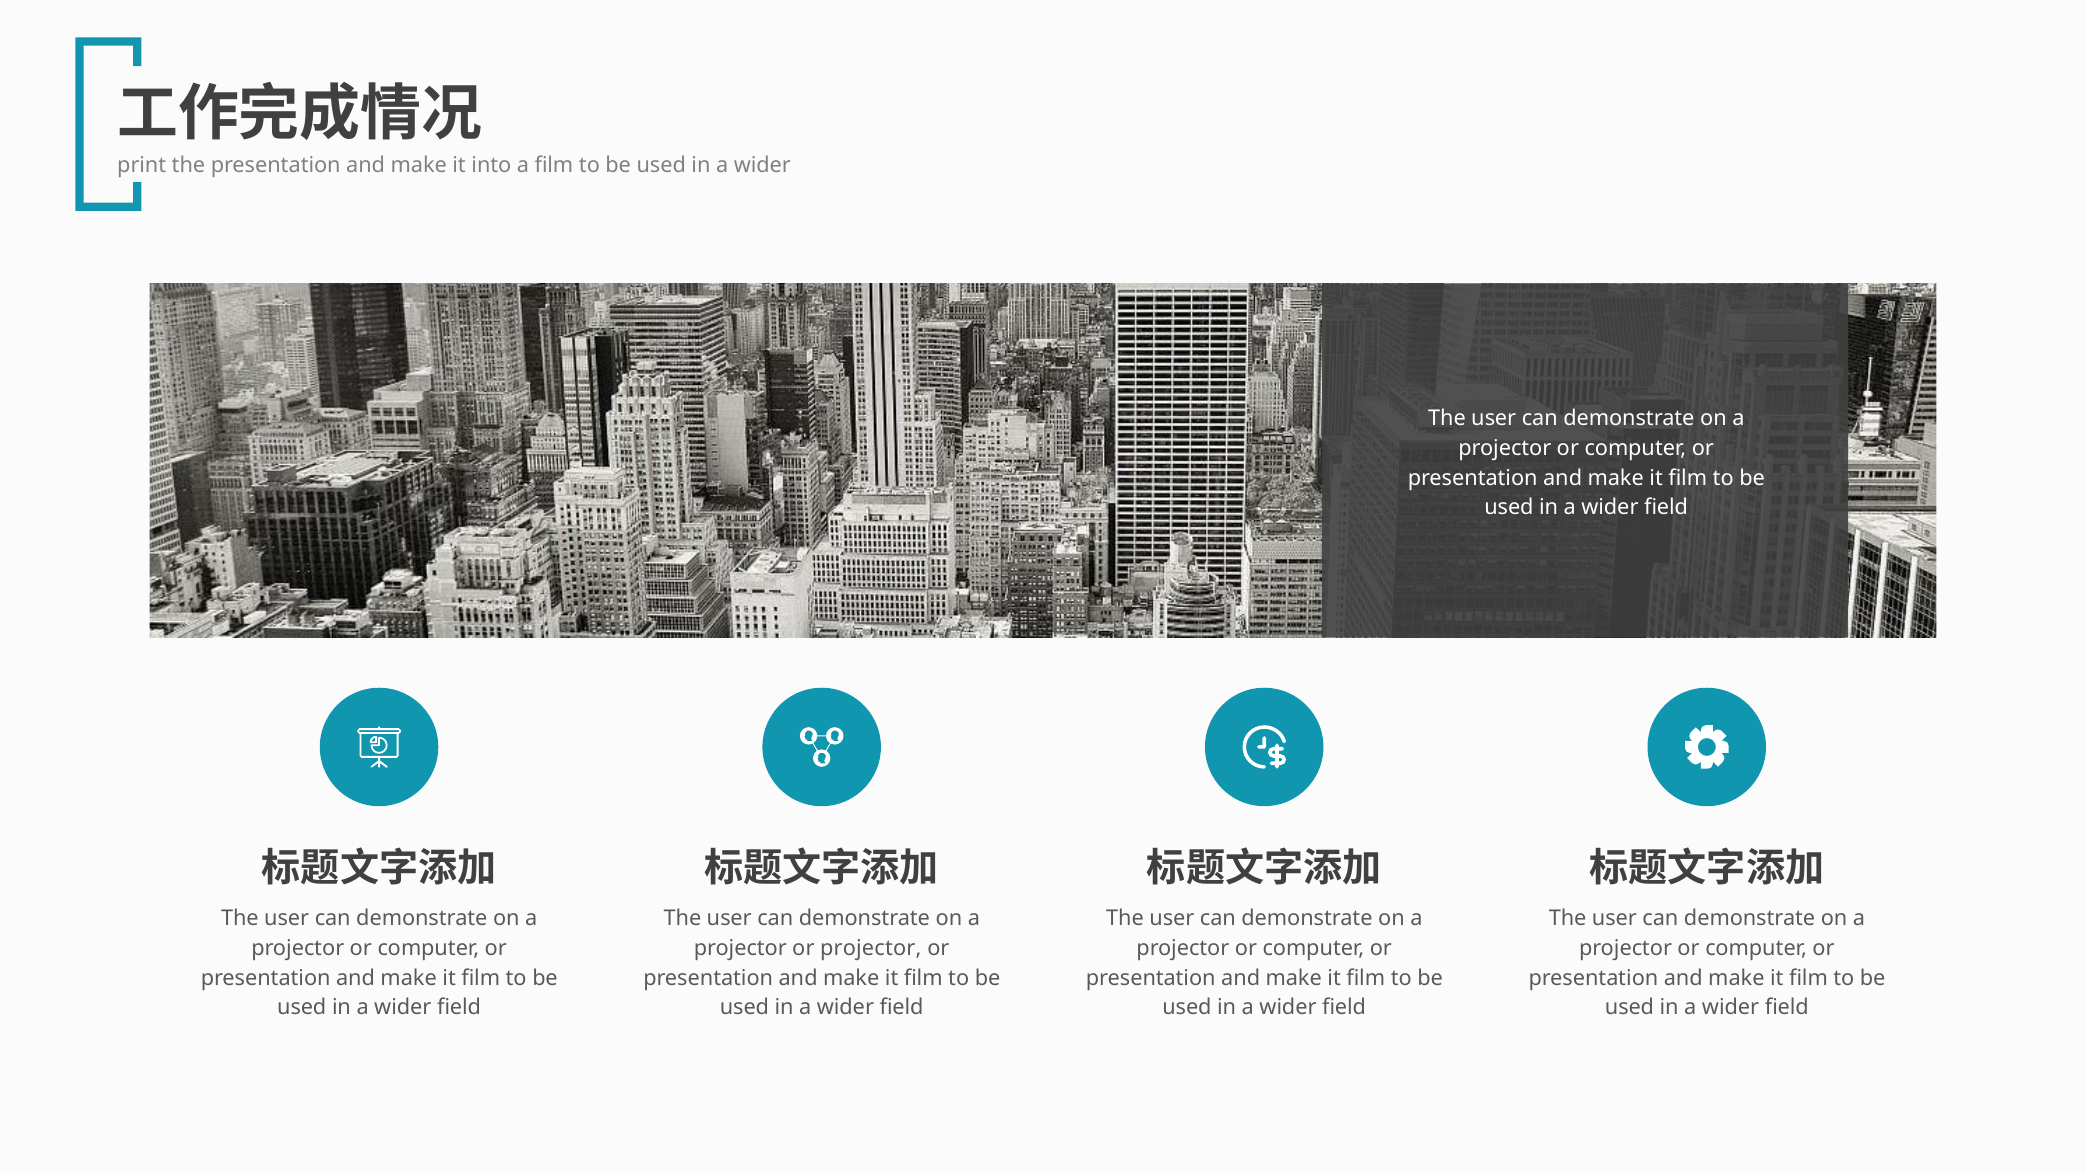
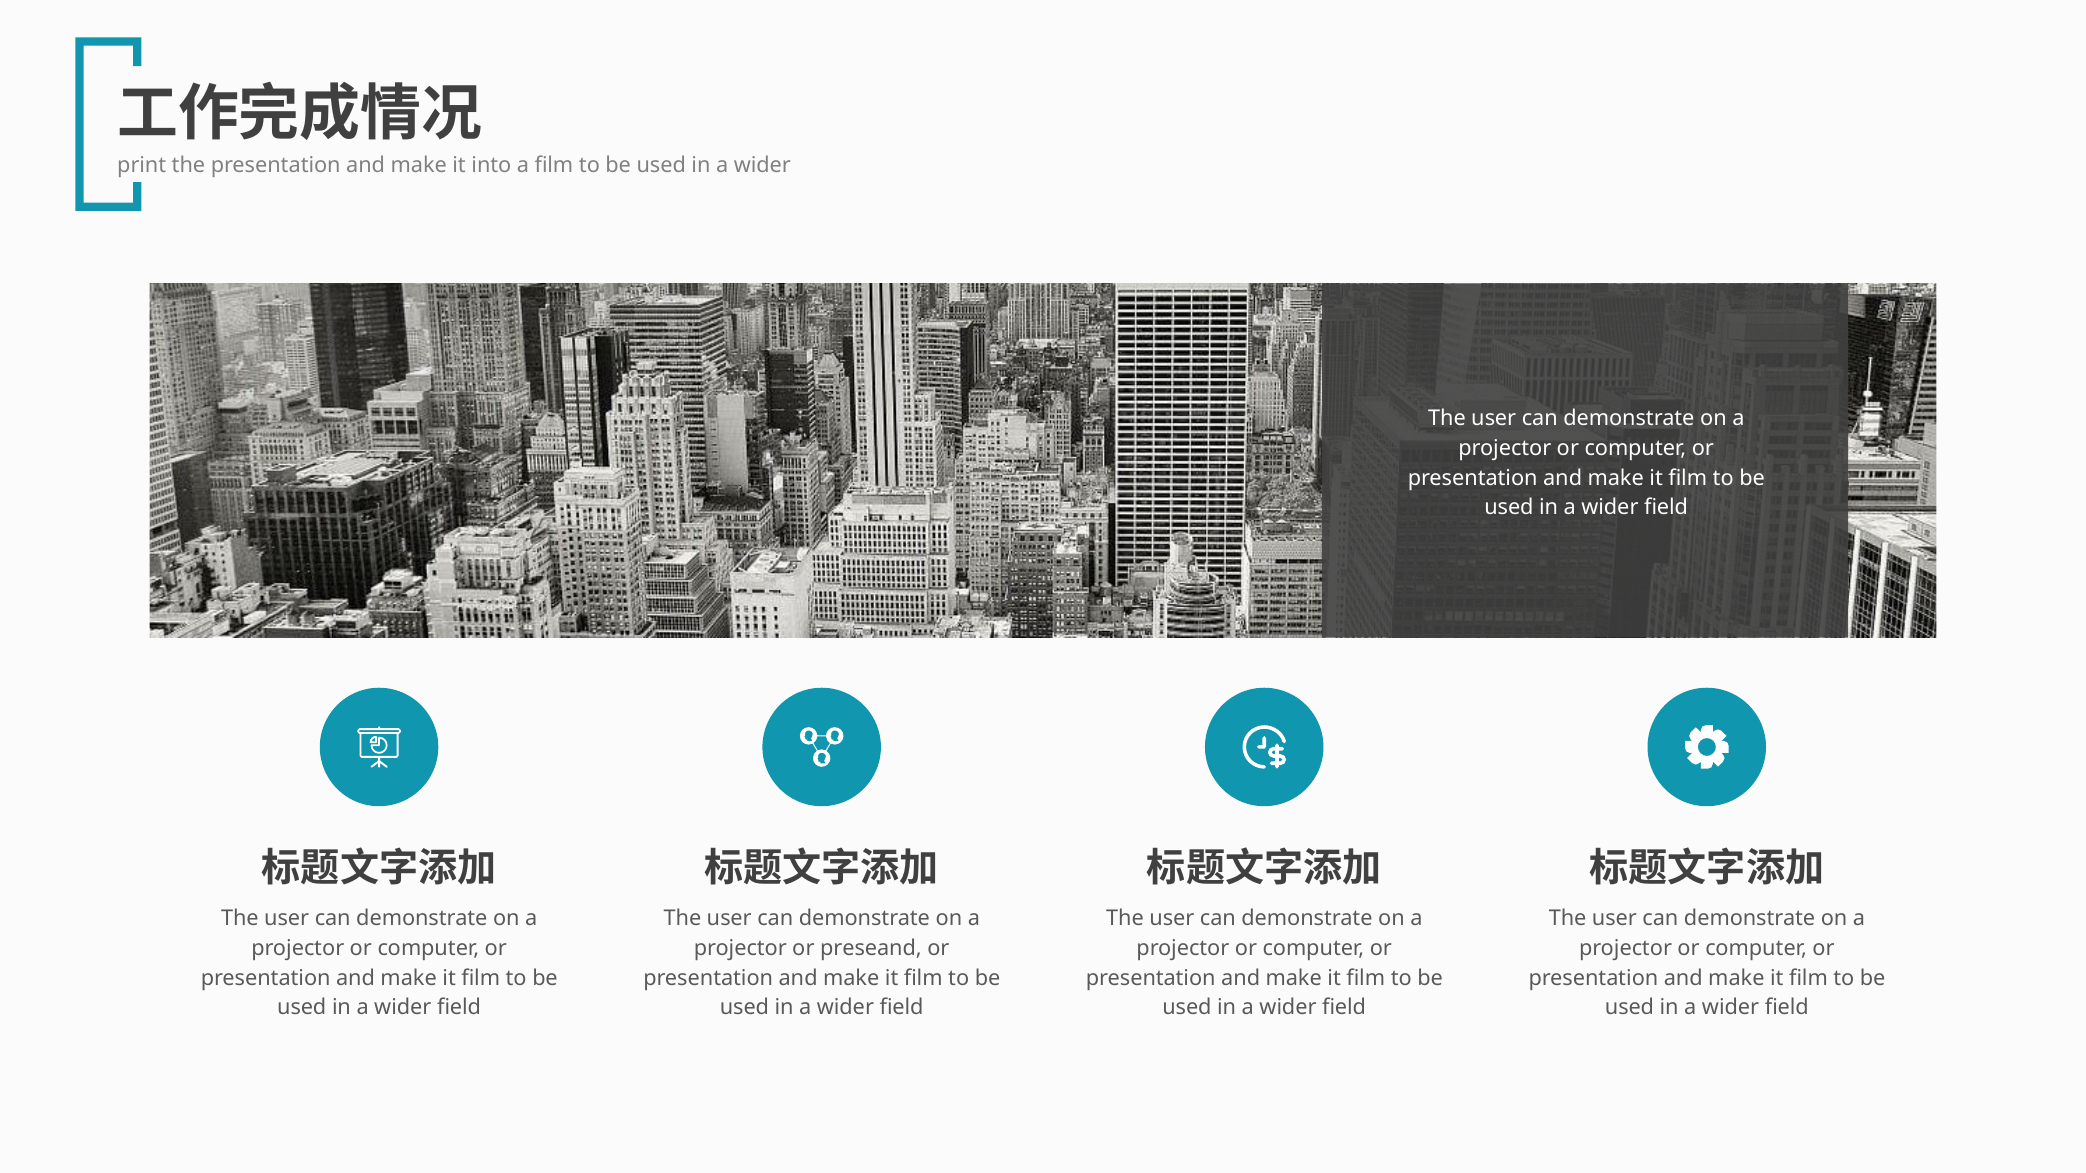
or projector: projector -> preseand
